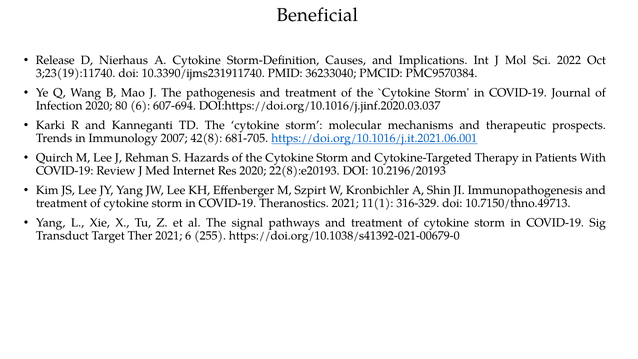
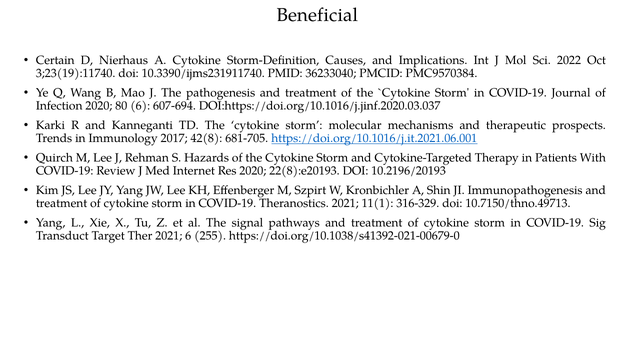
Release: Release -> Certain
2007: 2007 -> 2017
